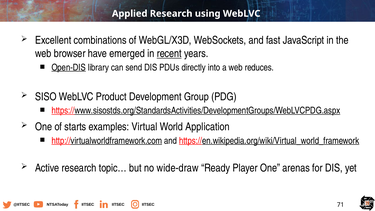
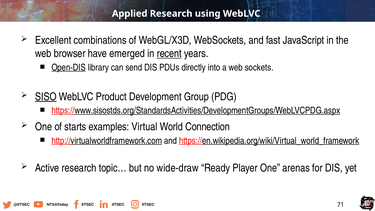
reduces: reduces -> sockets
SISO underline: none -> present
Application: Application -> Connection
